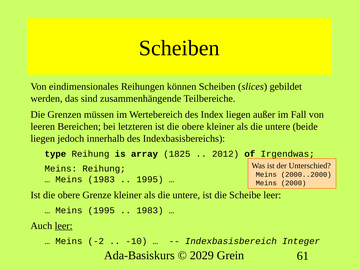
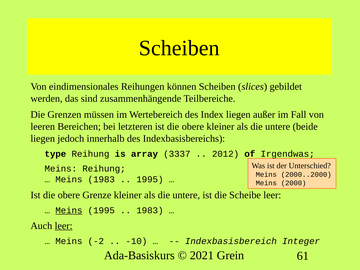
1825: 1825 -> 3337
Meins at (69, 210) underline: none -> present
2029: 2029 -> 2021
